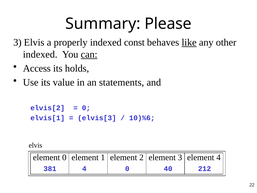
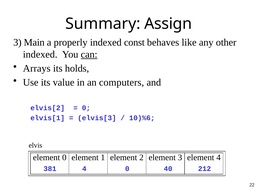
Please: Please -> Assign
3 Elvis: Elvis -> Main
like underline: present -> none
Access: Access -> Arrays
in an statements: statements -> computers
